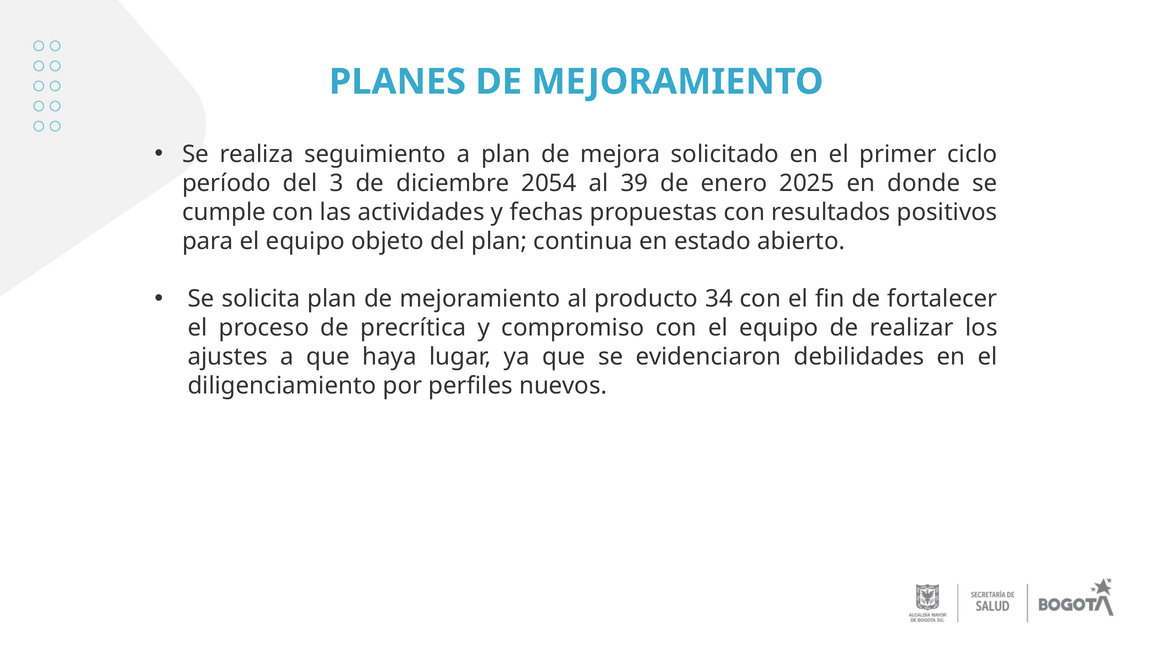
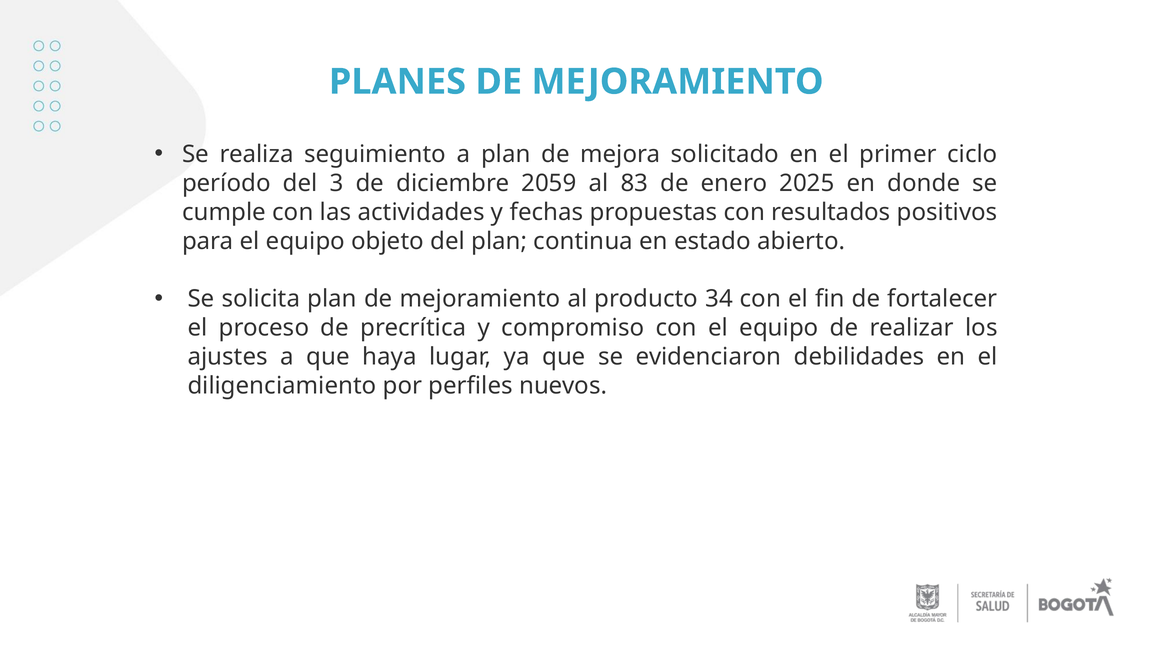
2054: 2054 -> 2059
39: 39 -> 83
